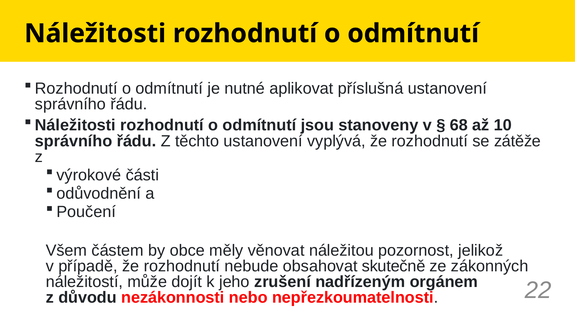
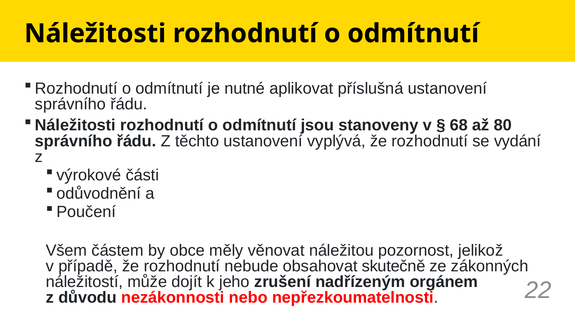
10: 10 -> 80
zátěže: zátěže -> vydání
